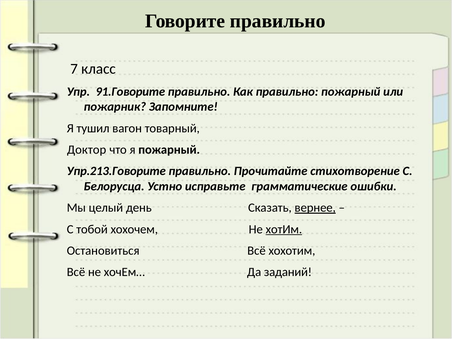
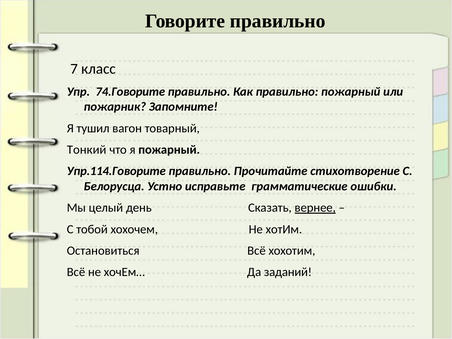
91.Говорите: 91.Говорите -> 74.Говорите
Доктор: Доктор -> Тонкий
Упр.213.Говорите: Упр.213.Говорите -> Упр.114.Говорите
хотИм underline: present -> none
